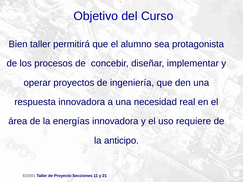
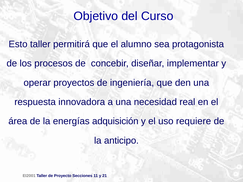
Bien: Bien -> Esto
energías innovadora: innovadora -> adquisición
